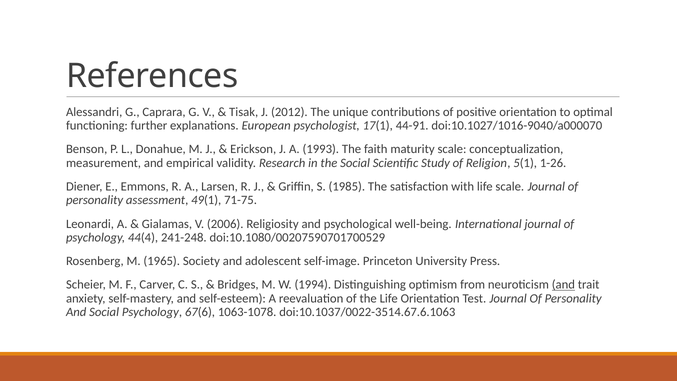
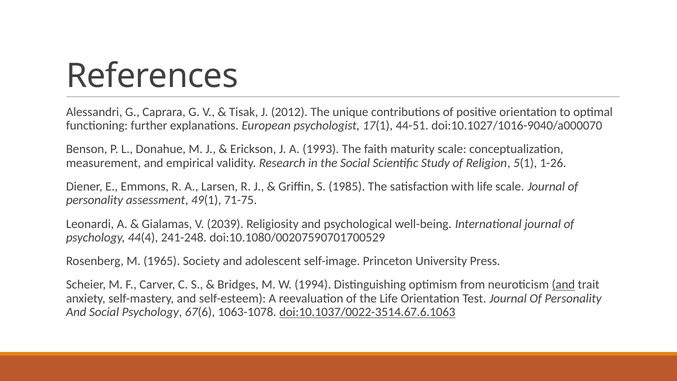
44-91: 44-91 -> 44-51
2006: 2006 -> 2039
doi:10.1037/0022-3514.67.6.1063 underline: none -> present
